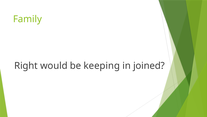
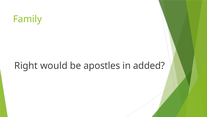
keeping: keeping -> apostles
joined: joined -> added
